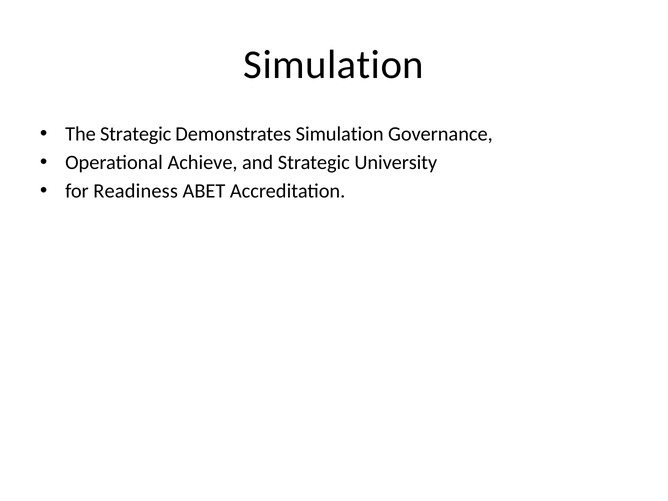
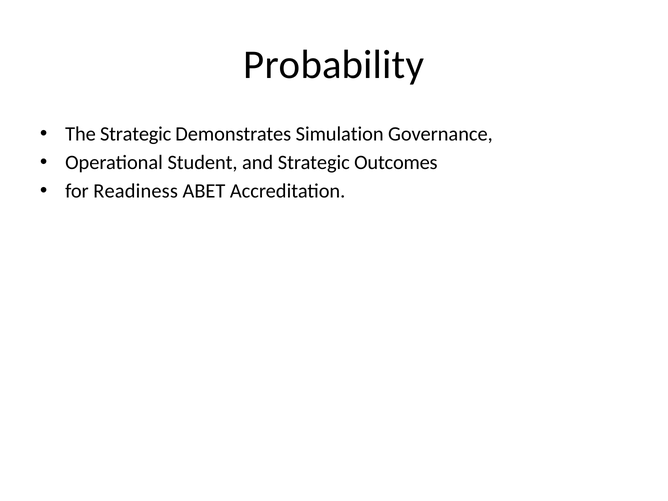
Simulation at (334, 65): Simulation -> Probability
Achieve: Achieve -> Student
University: University -> Outcomes
